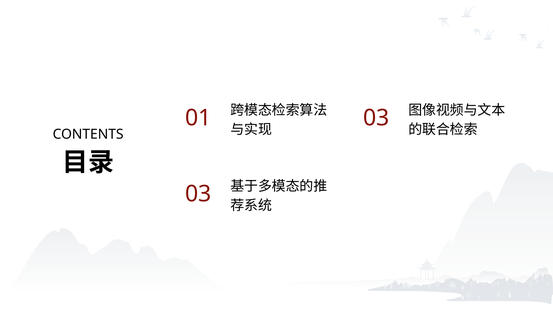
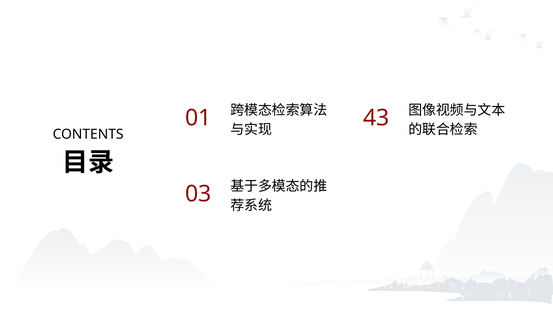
03 at (376, 118): 03 -> 43
